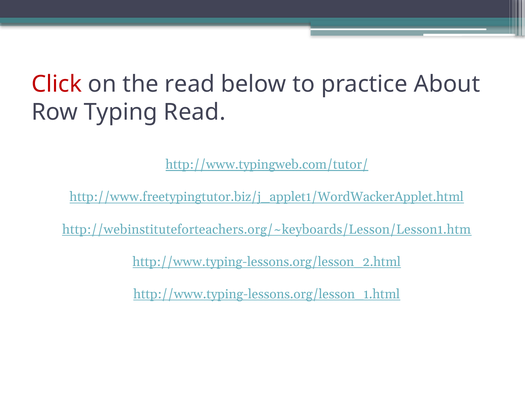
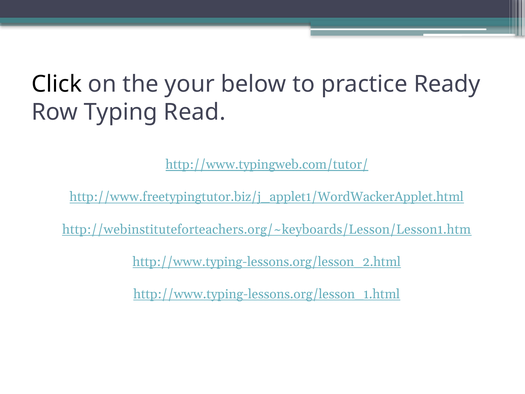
Click colour: red -> black
the read: read -> your
About: About -> Ready
